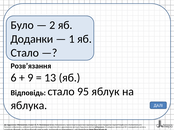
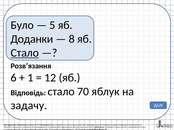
2: 2 -> 5
1: 1 -> 8
Стало at (25, 53) underline: none -> present
9: 9 -> 1
13: 13 -> 12
95: 95 -> 70
яблука: яблука -> задачу
